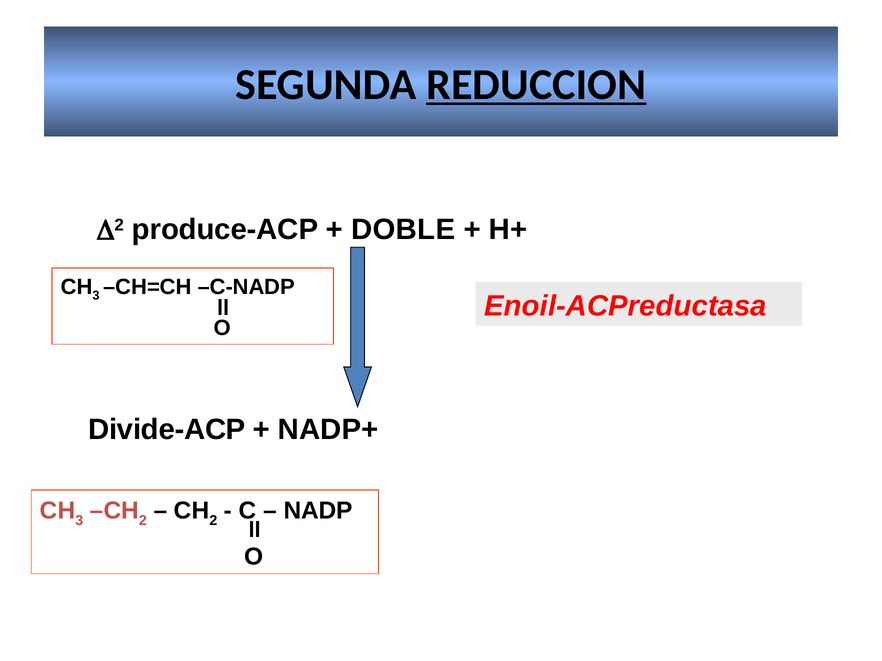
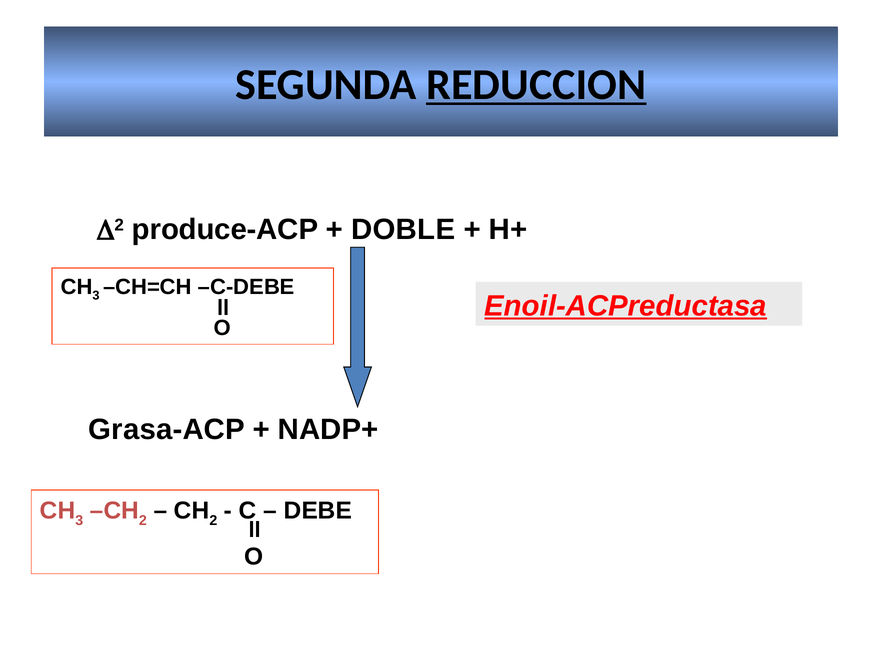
C-NADP: C-NADP -> C-DEBE
Enoil-ACPreductasa underline: none -> present
Divide-ACP: Divide-ACP -> Grasa-ACP
NADP: NADP -> DEBE
